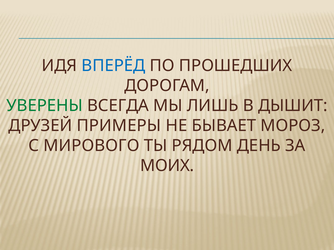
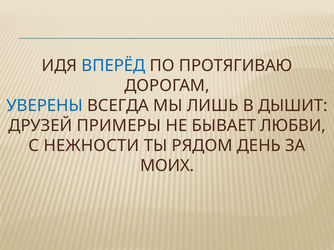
ПРОШЕДШИХ: ПРОШЕДШИХ -> ПРОТЯГИВАЮ
УВЕРЕНЫ colour: green -> blue
МОРОЗ: МОРОЗ -> ЛЮБВИ
МИРОВОГО: МИРОВОГО -> НЕЖНОСТИ
